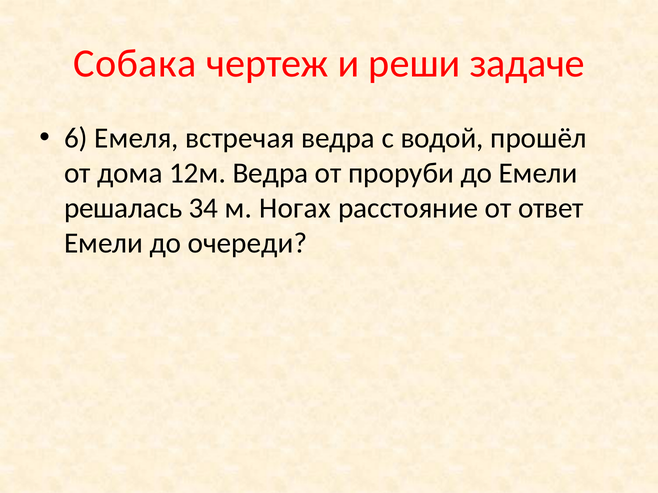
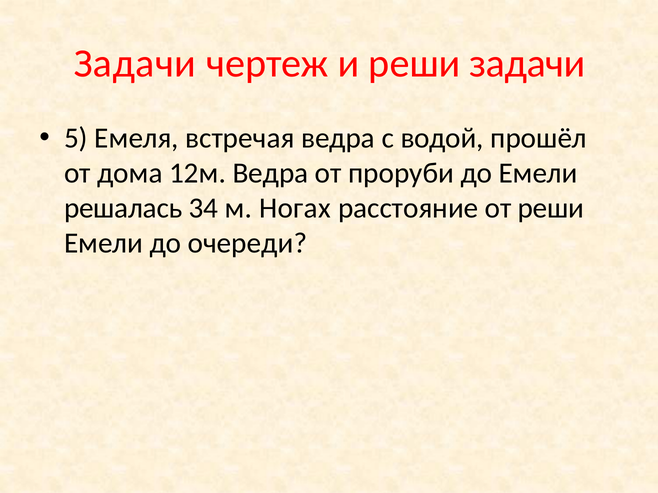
Собака at (135, 64): Собака -> Задачи
реши задаче: задаче -> задачи
6: 6 -> 5
от ответ: ответ -> реши
